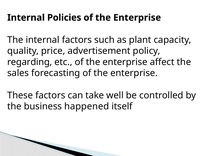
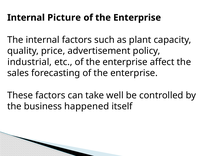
Policies: Policies -> Picture
regarding: regarding -> industrial
